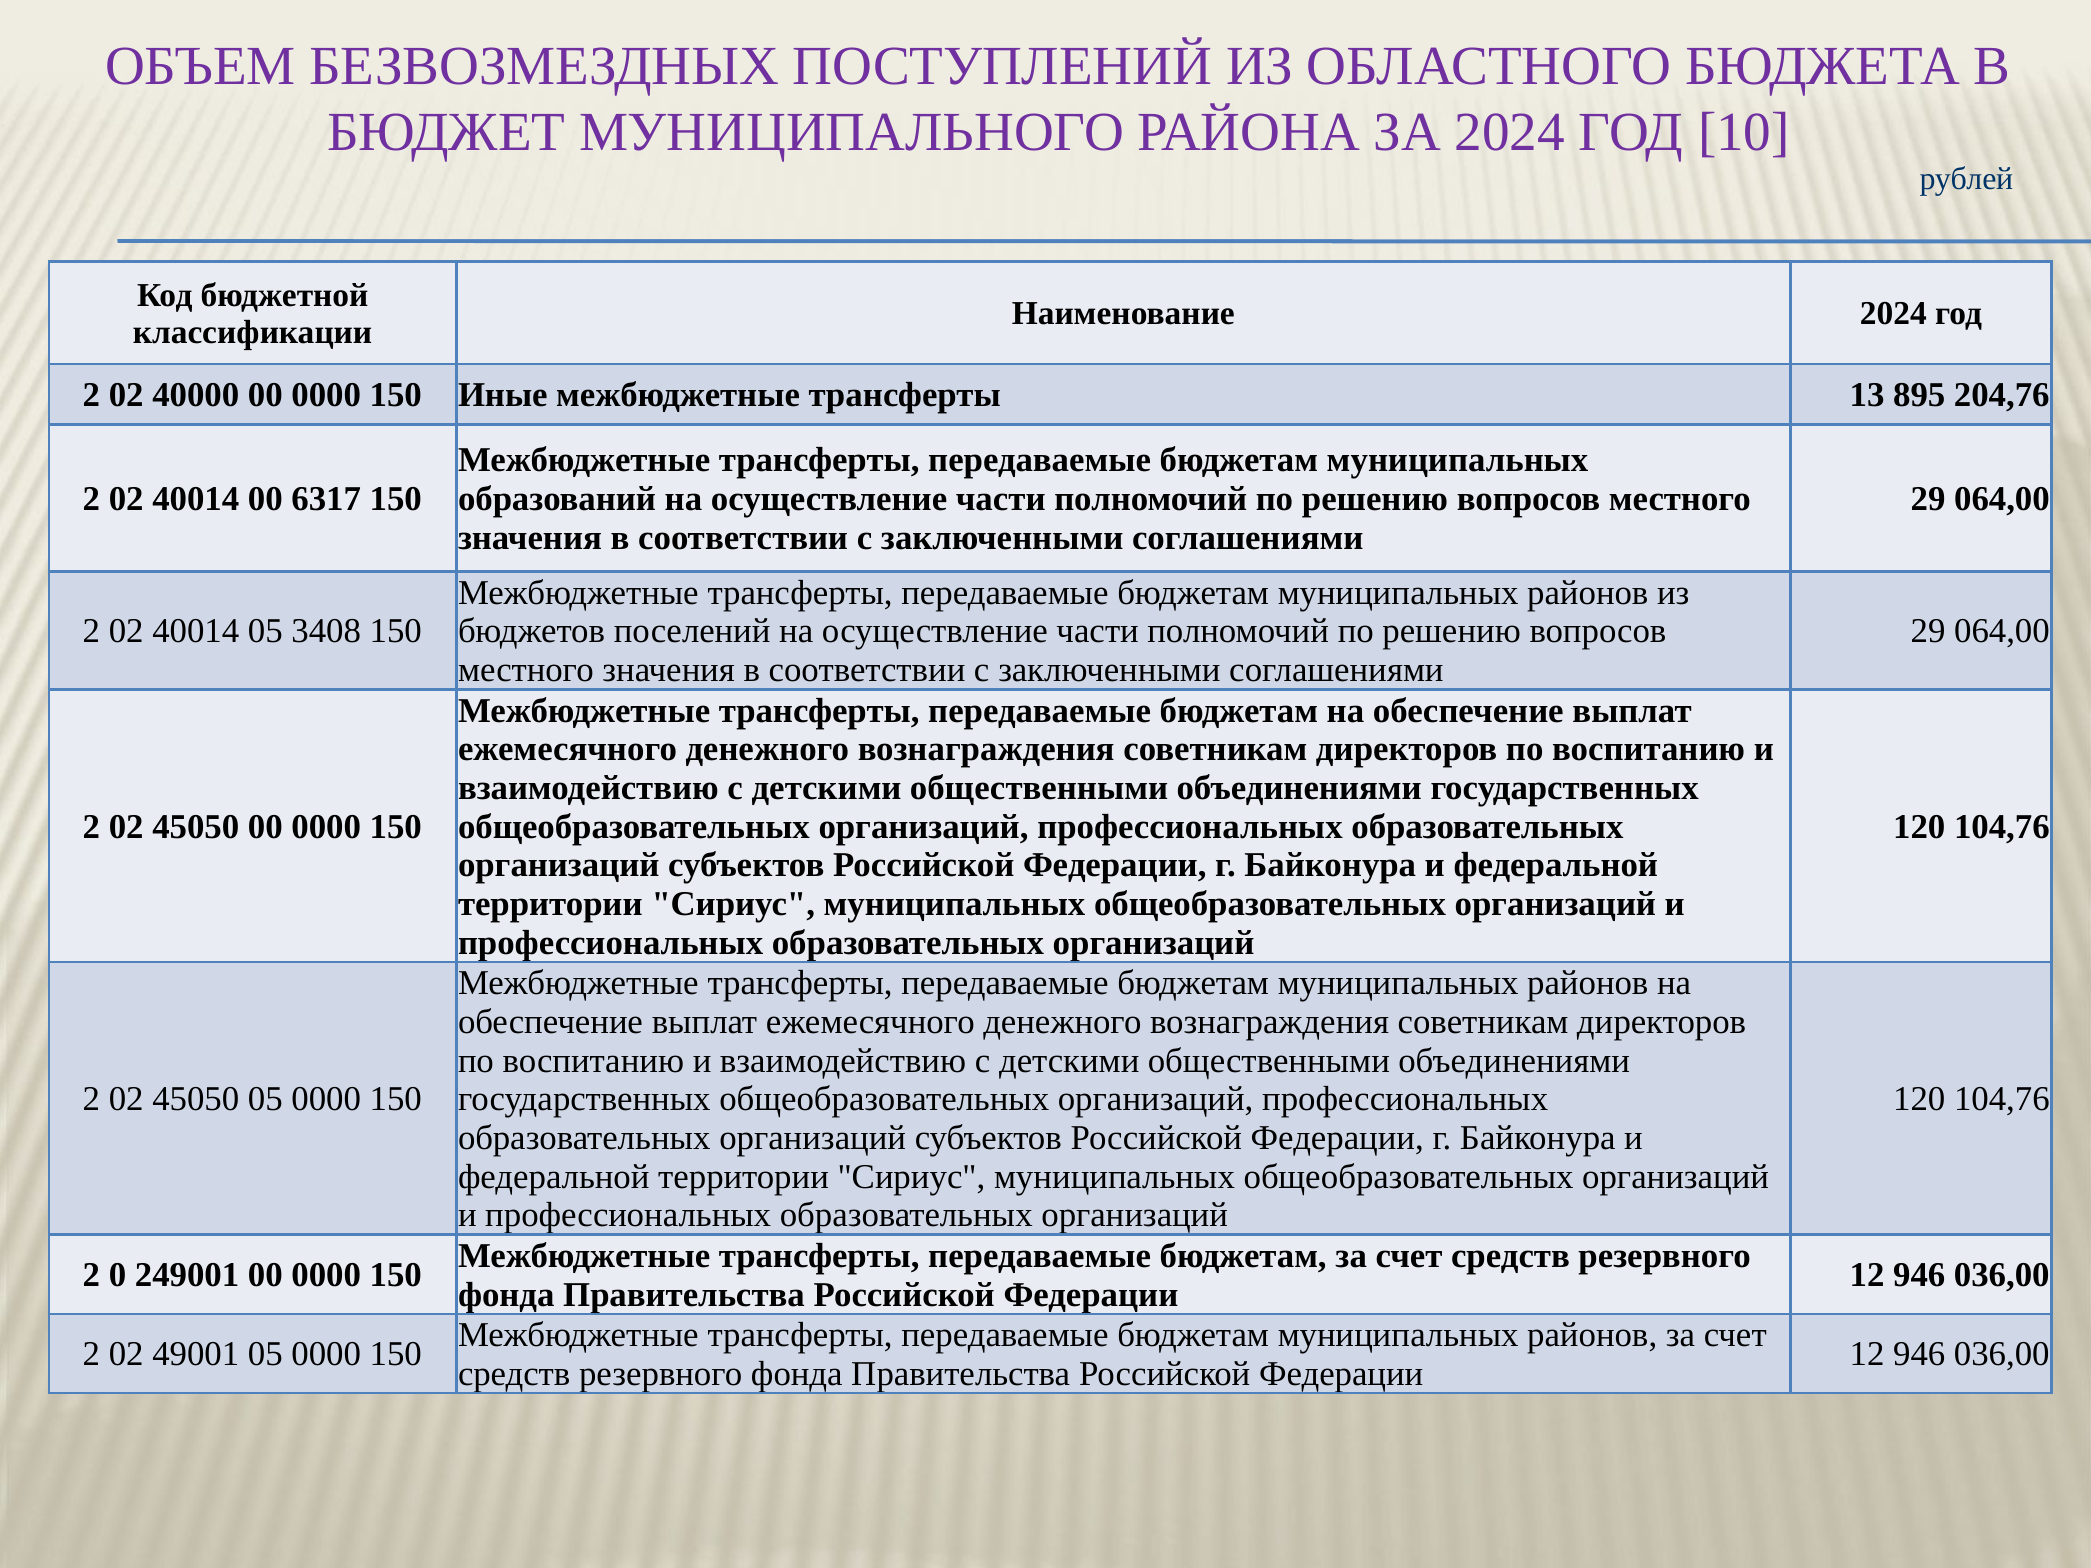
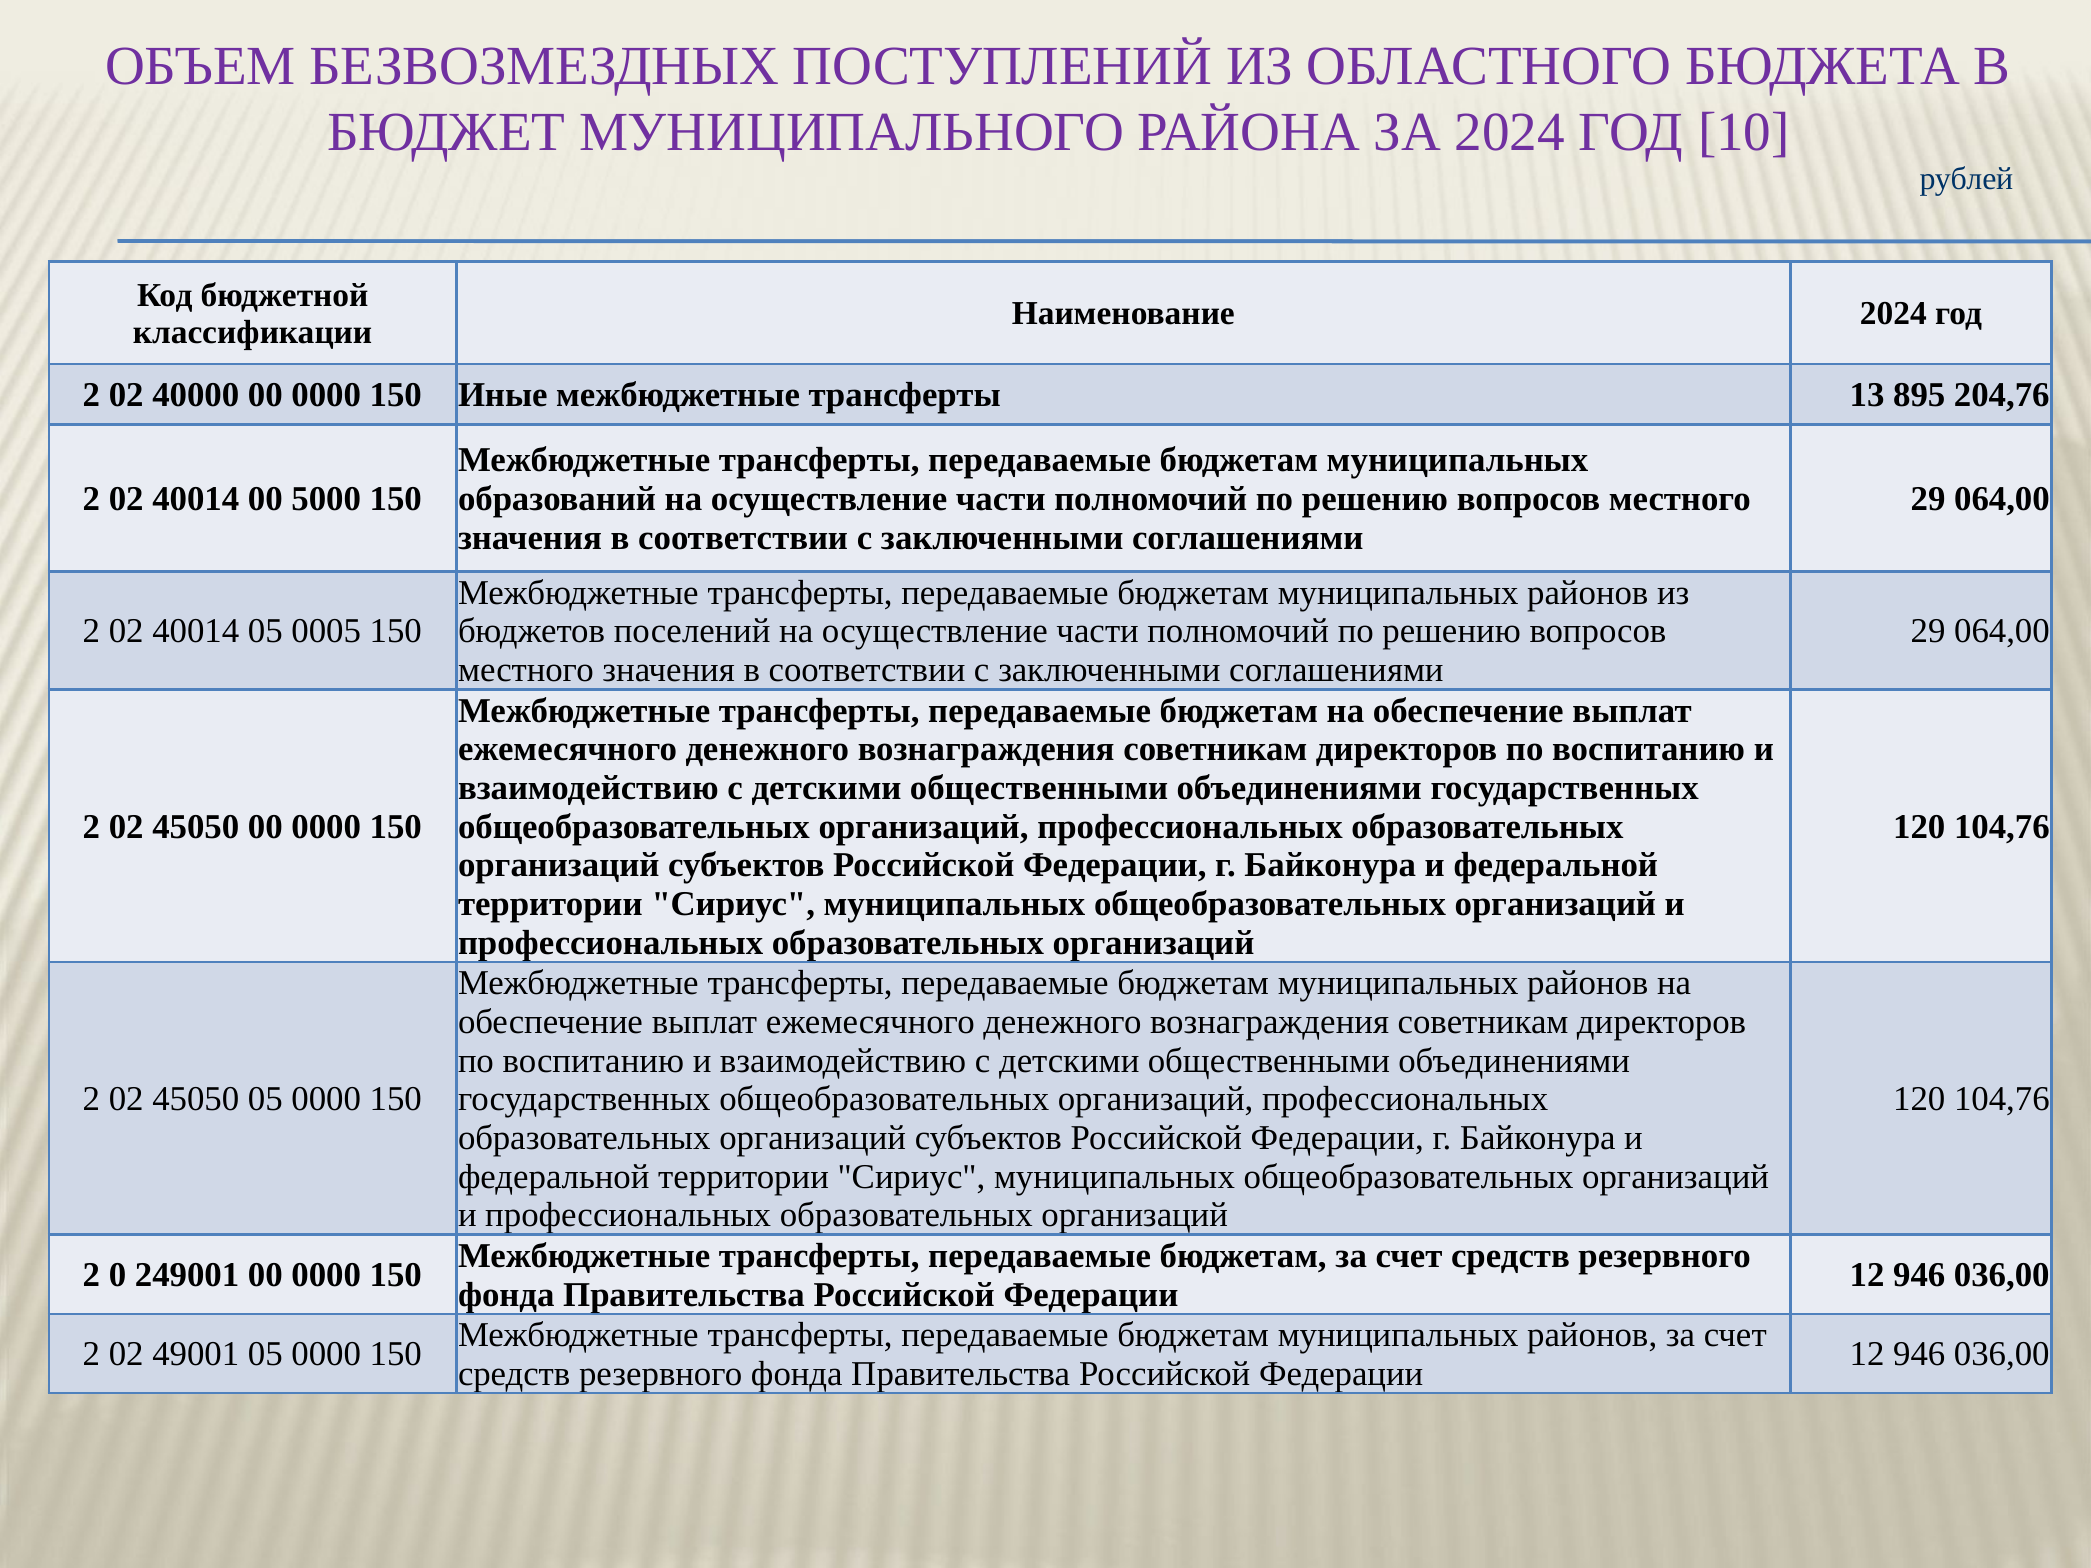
6317: 6317 -> 5000
3408: 3408 -> 0005
